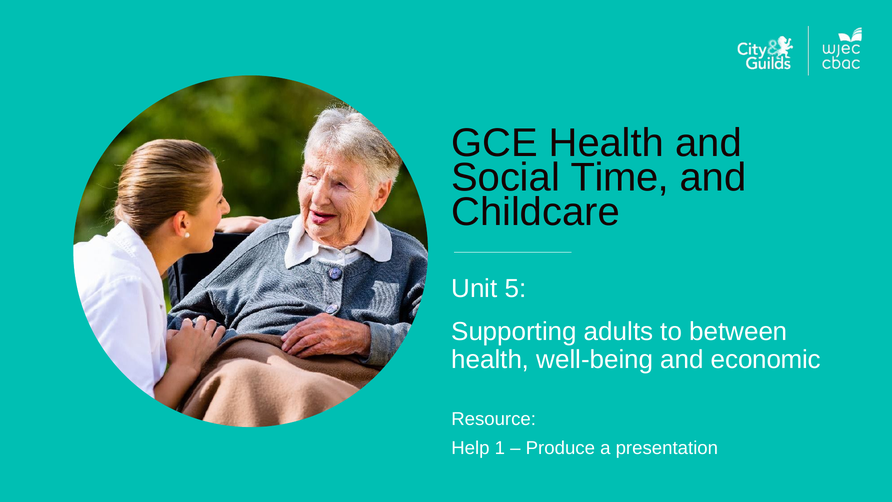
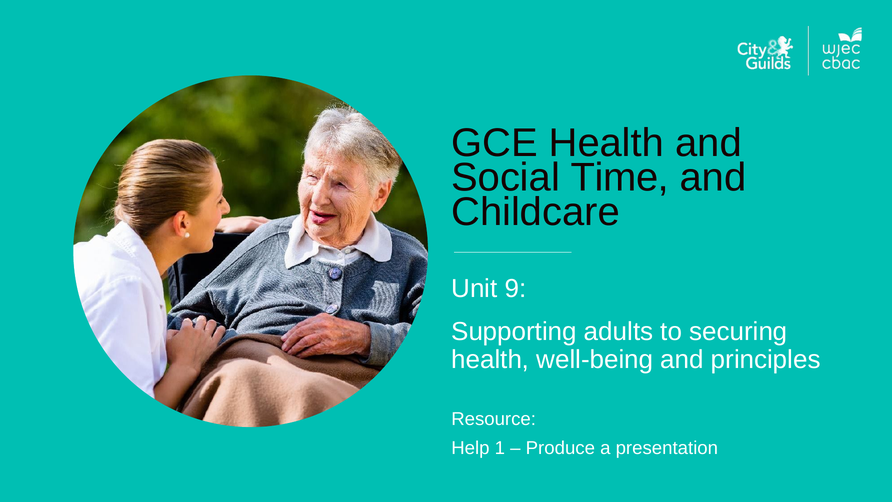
5: 5 -> 9
between: between -> securing
economic: economic -> principles
